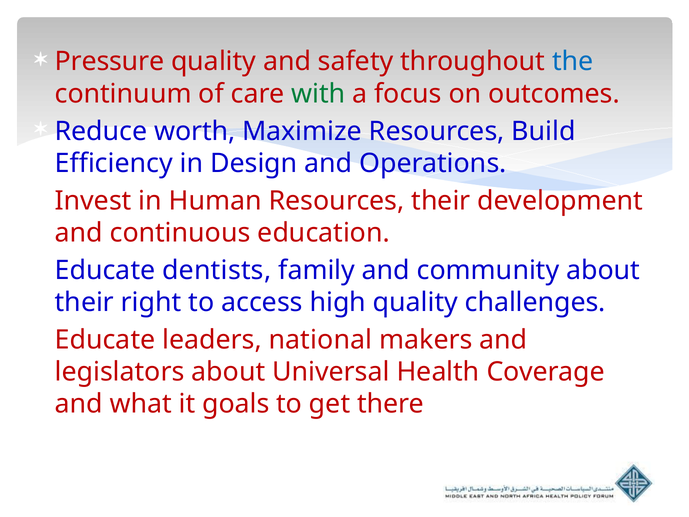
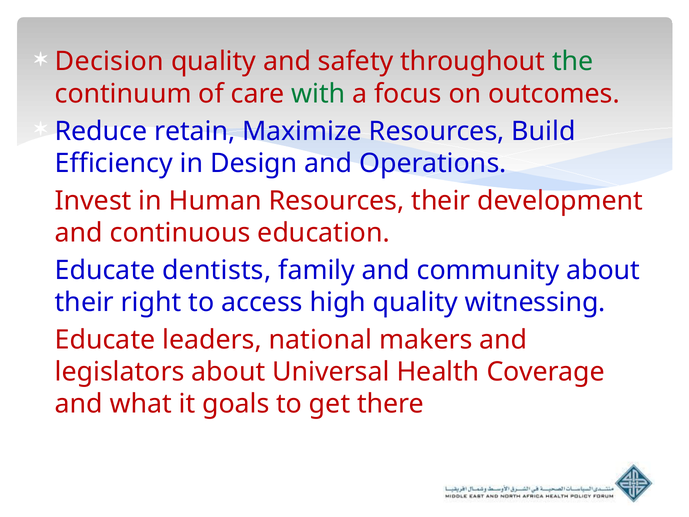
Pressure: Pressure -> Decision
the colour: blue -> green
worth: worth -> retain
challenges: challenges -> witnessing
